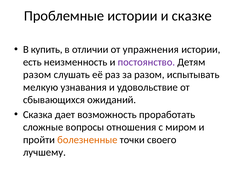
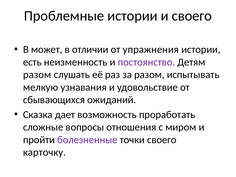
и сказке: сказке -> своего
купить: купить -> может
болезненные colour: orange -> purple
лучшему: лучшему -> карточку
